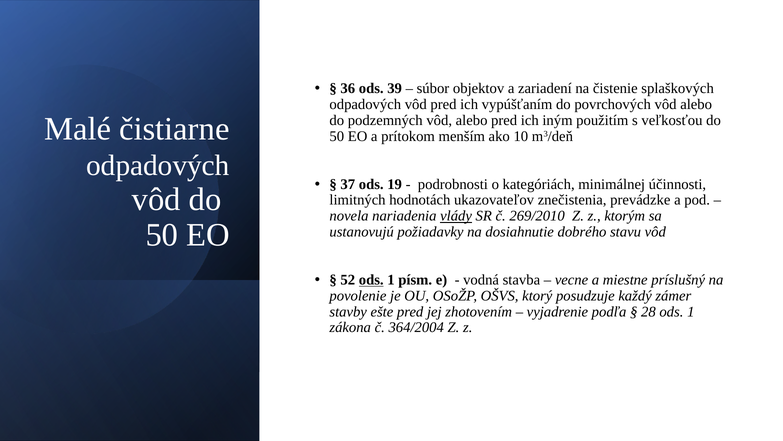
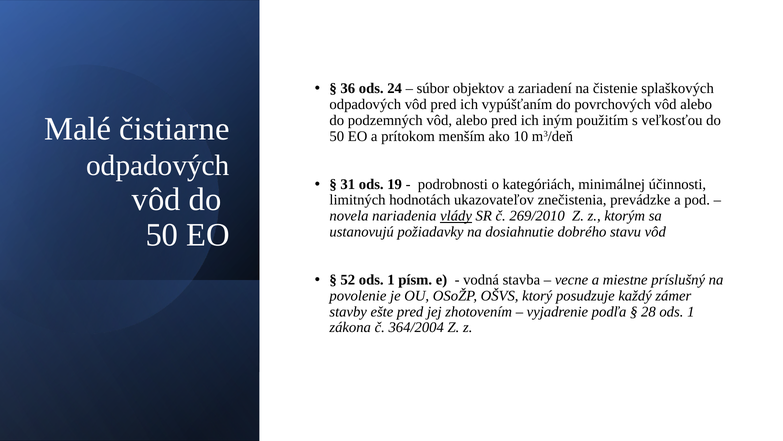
39: 39 -> 24
37: 37 -> 31
ods at (371, 280) underline: present -> none
